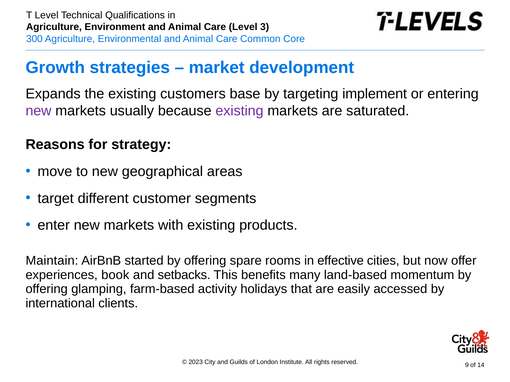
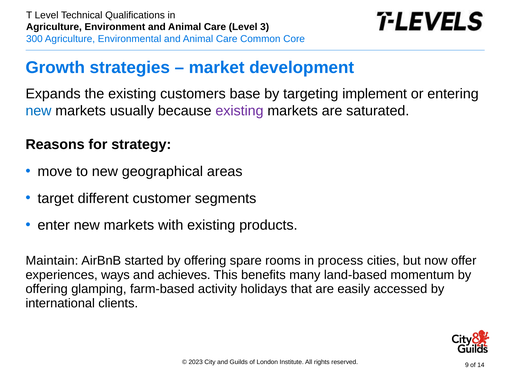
new at (38, 111) colour: purple -> blue
effective: effective -> process
book: book -> ways
setbacks: setbacks -> achieves
